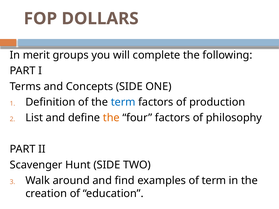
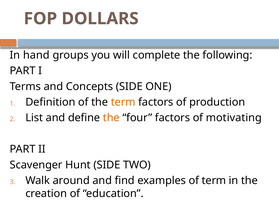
merit: merit -> hand
term at (123, 102) colour: blue -> orange
philosophy: philosophy -> motivating
